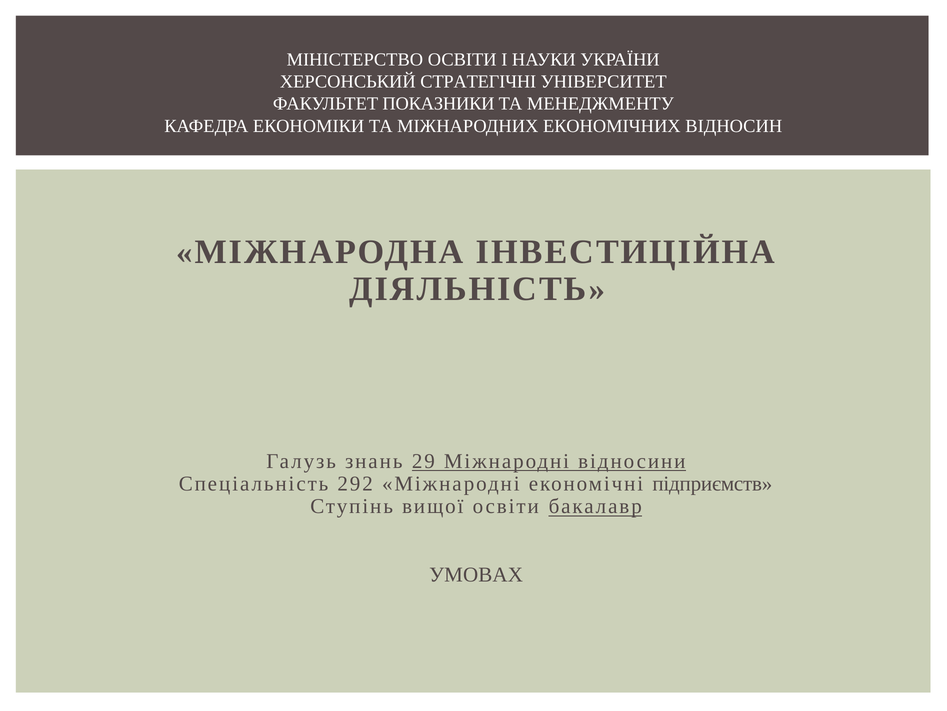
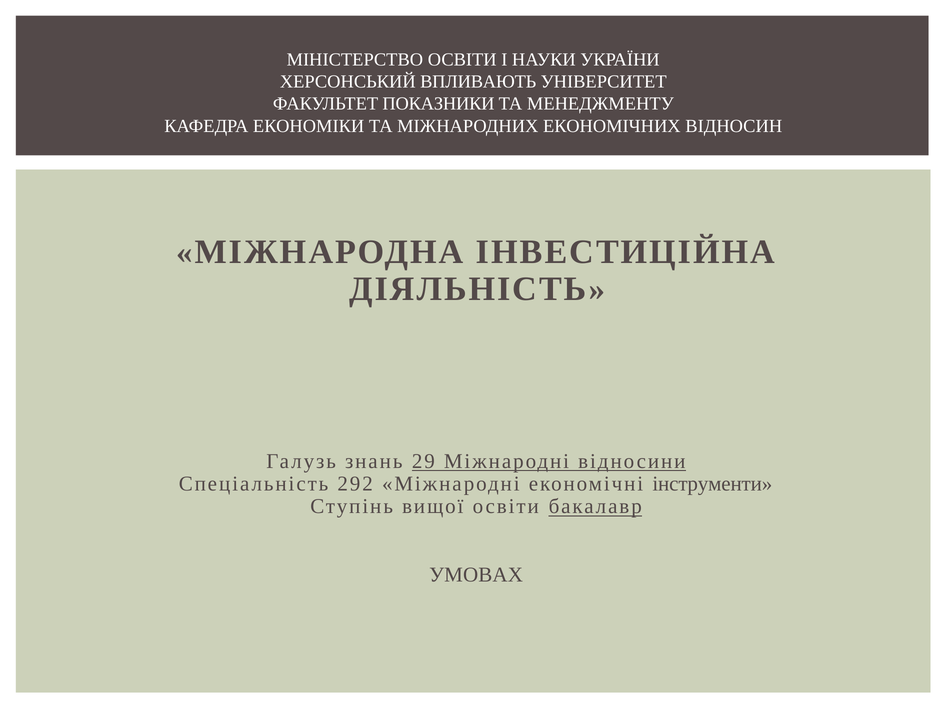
СТРАТЕГІЧНІ: СТРАТЕГІЧНІ -> ВПЛИВАЮТЬ
підприємств: підприємств -> інструменти
